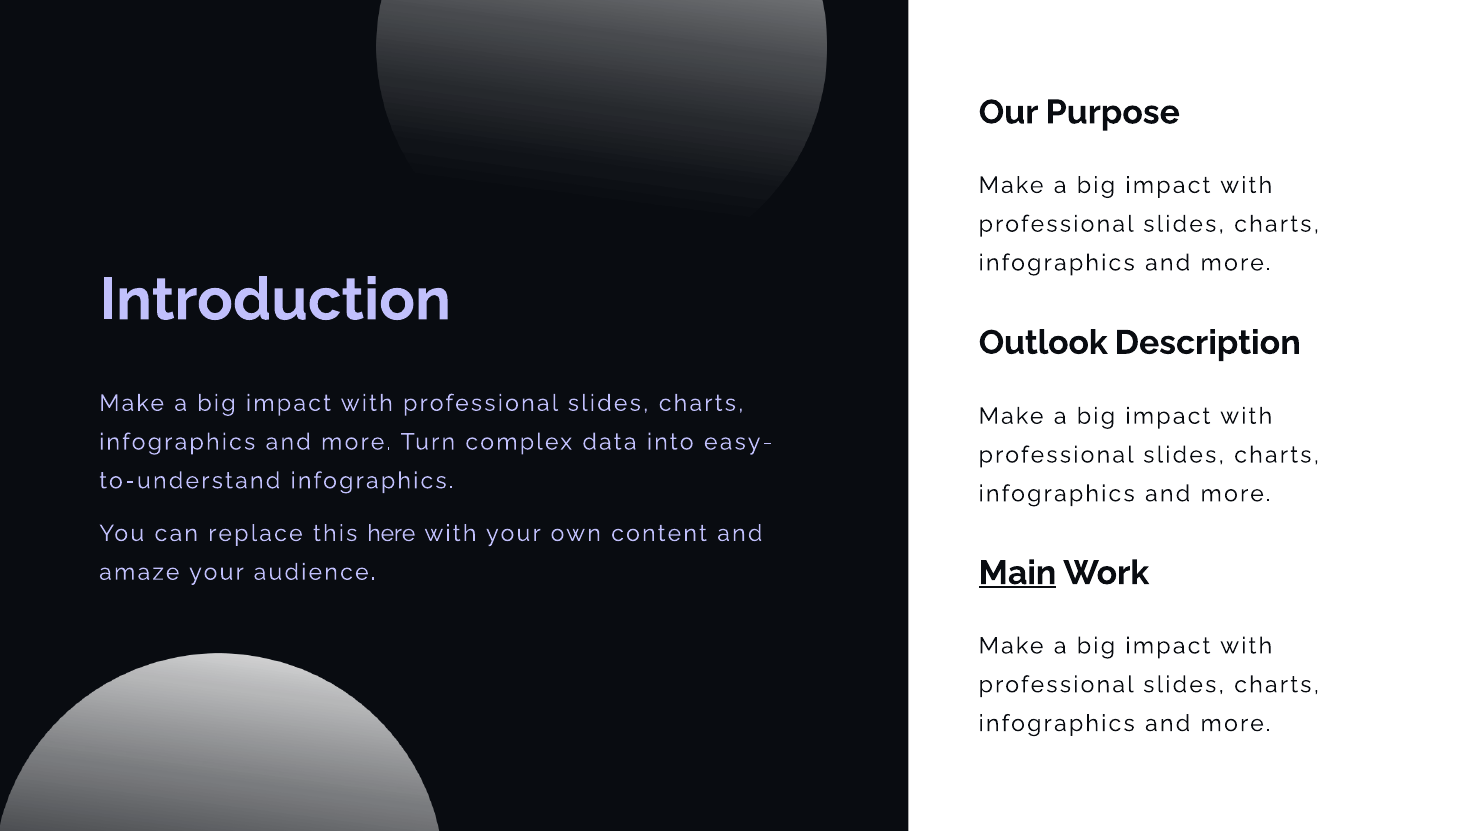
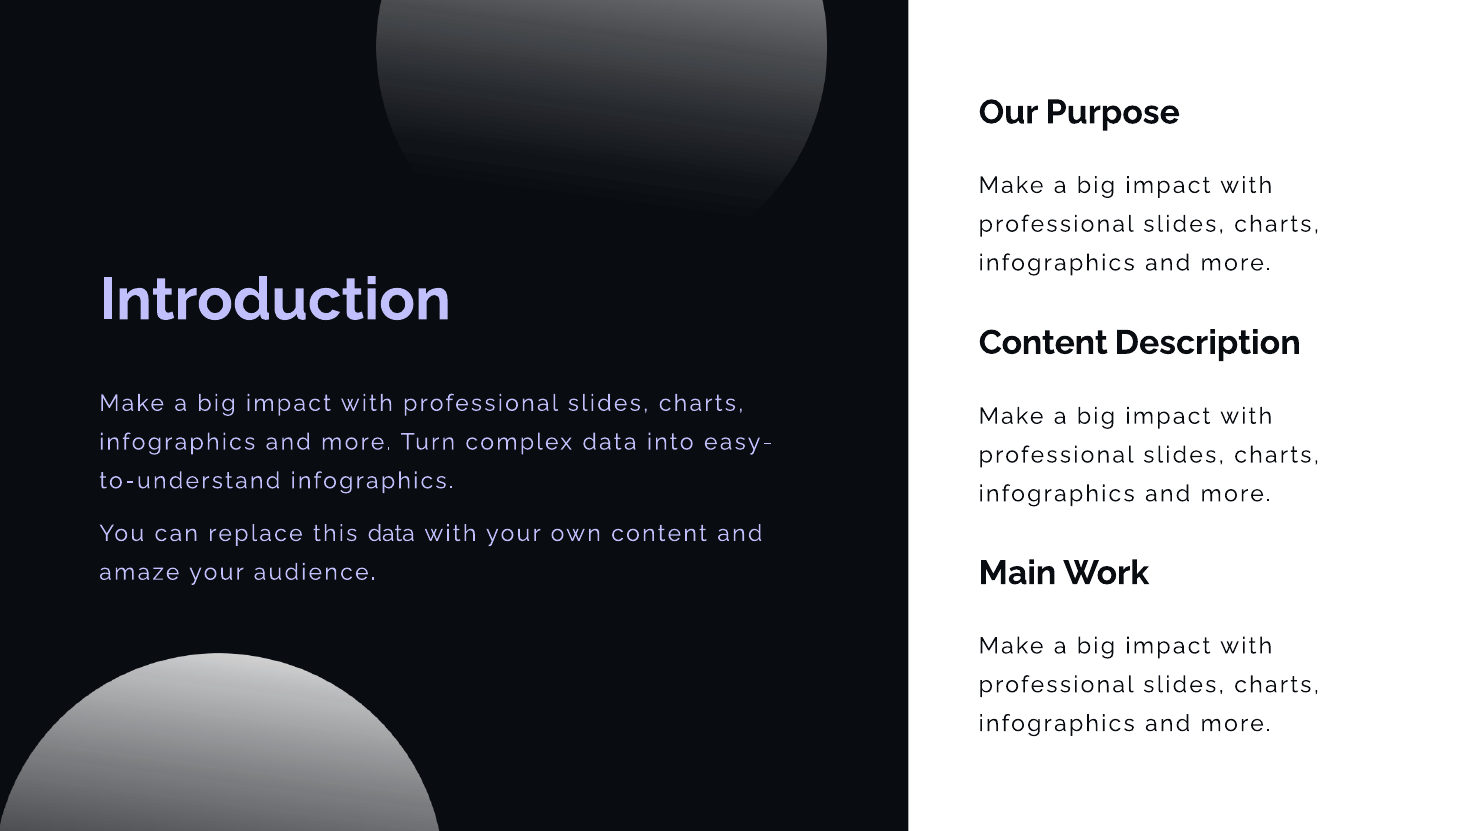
Outlook at (1043, 343): Outlook -> Content
this here: here -> data
Main underline: present -> none
